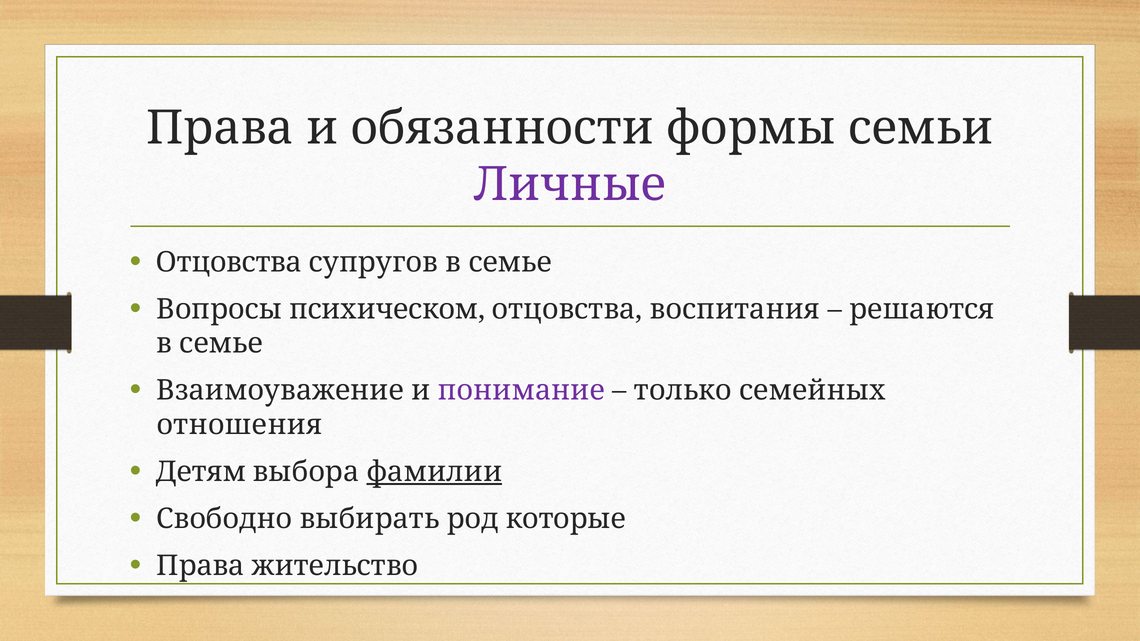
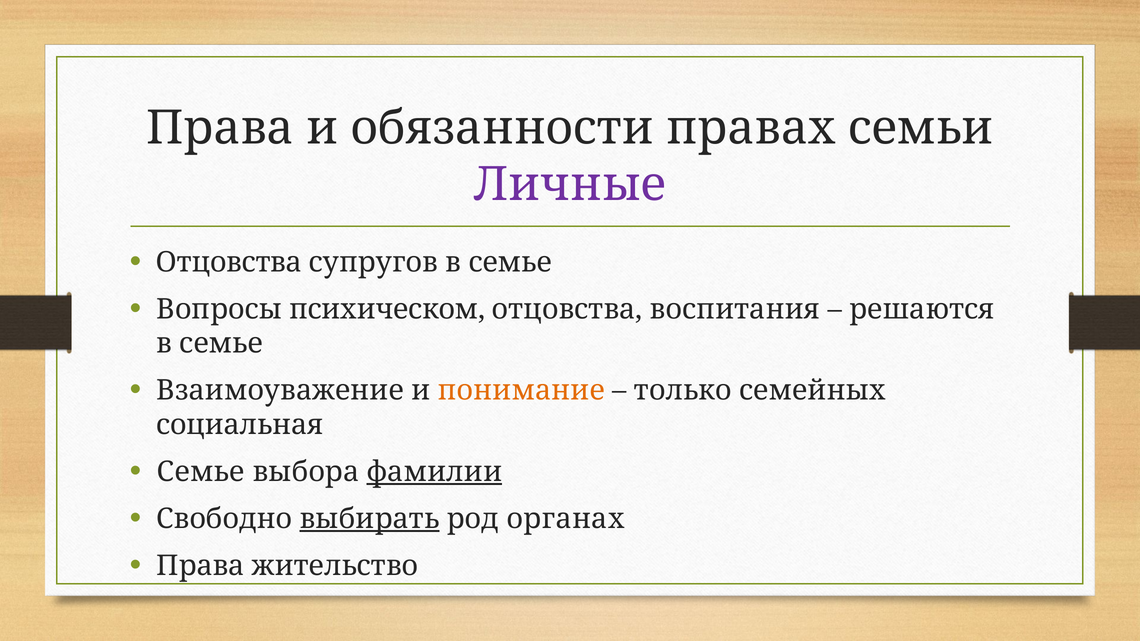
формы: формы -> правах
понимание colour: purple -> orange
отношения: отношения -> социальная
Детям at (201, 472): Детям -> Семье
выбирать underline: none -> present
которые: которые -> органах
